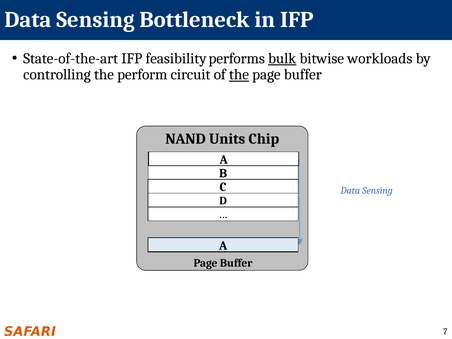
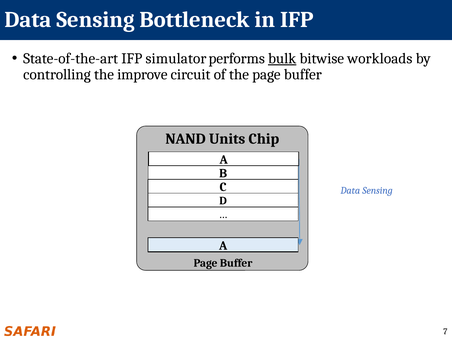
feasibility: feasibility -> simulator
perform: perform -> improve
the at (239, 75) underline: present -> none
